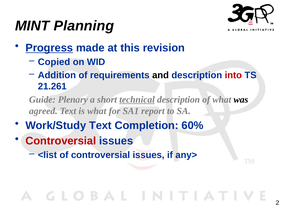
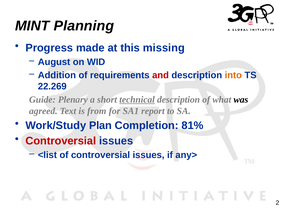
Progress underline: present -> none
revision: revision -> missing
Copied: Copied -> August
and colour: black -> red
into colour: red -> orange
21.261: 21.261 -> 22.269
is what: what -> from
Work/Study Text: Text -> Plan
60%: 60% -> 81%
